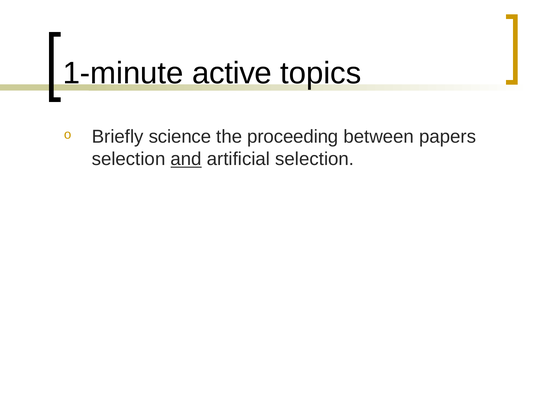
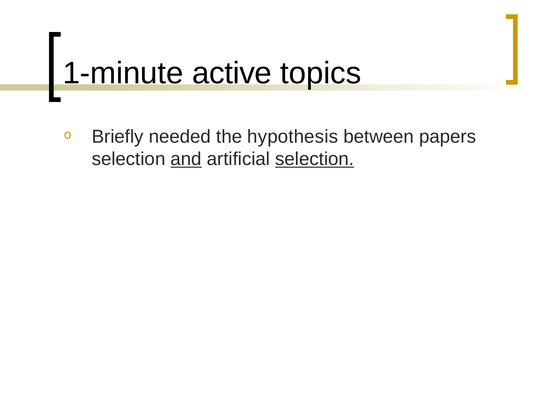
science: science -> needed
proceeding: proceeding -> hypothesis
selection at (315, 159) underline: none -> present
